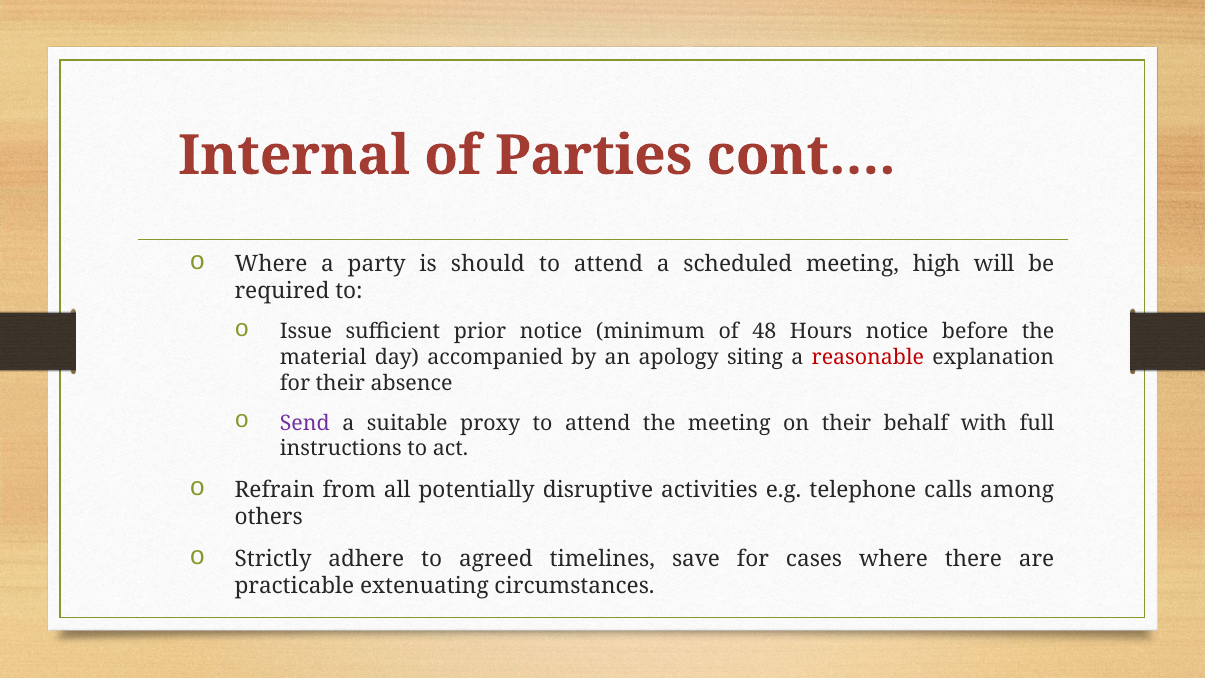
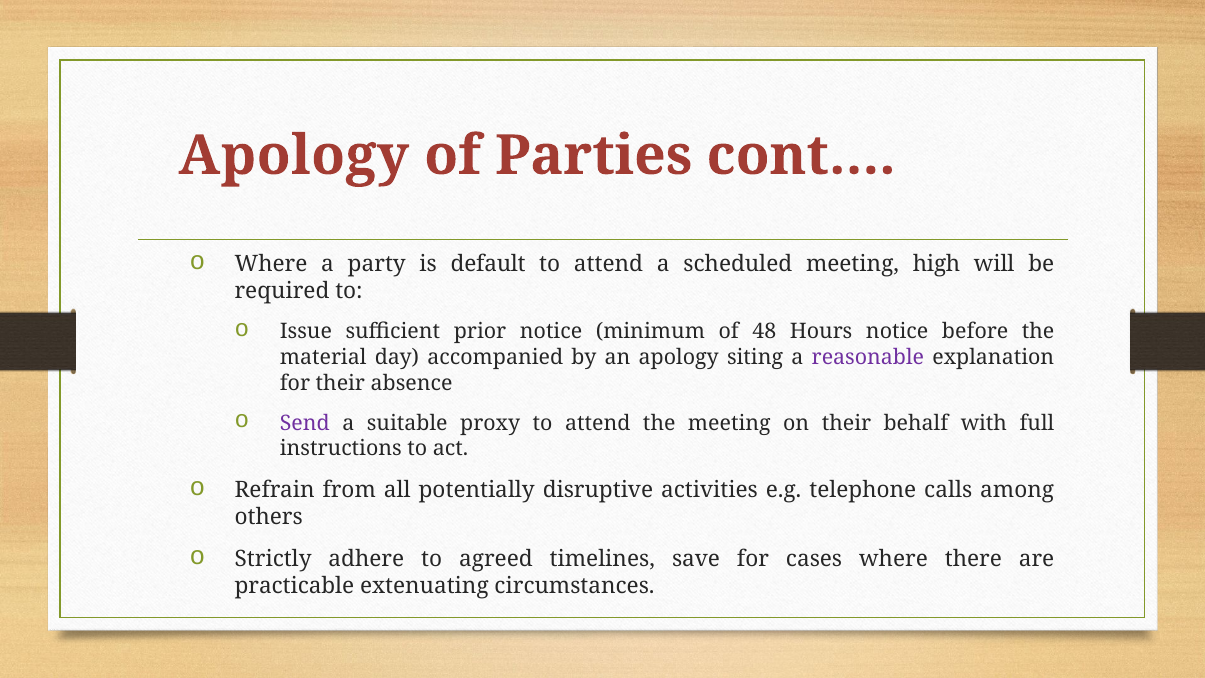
Internal at (294, 156): Internal -> Apology
should: should -> default
reasonable colour: red -> purple
